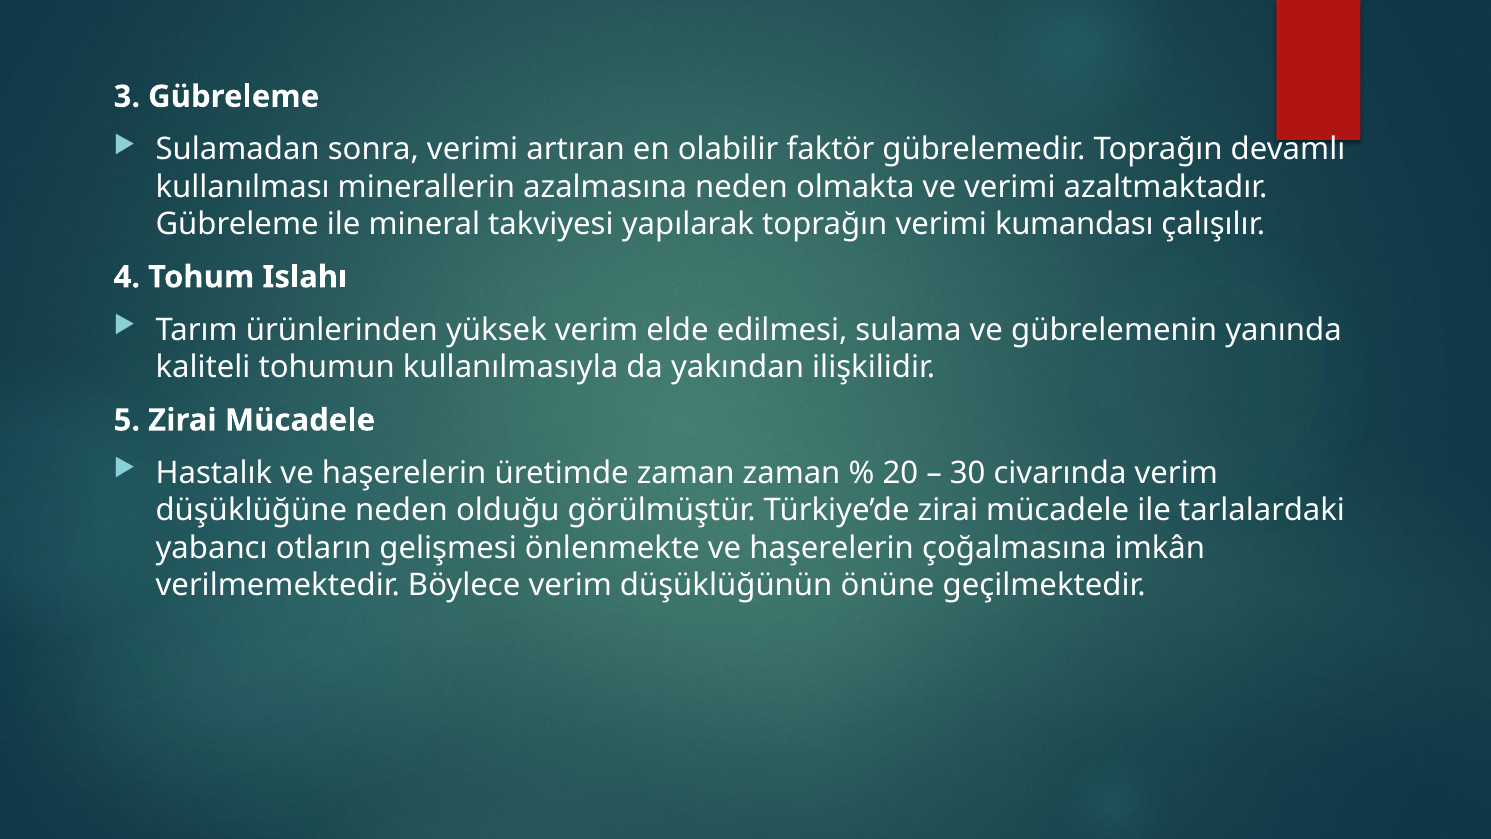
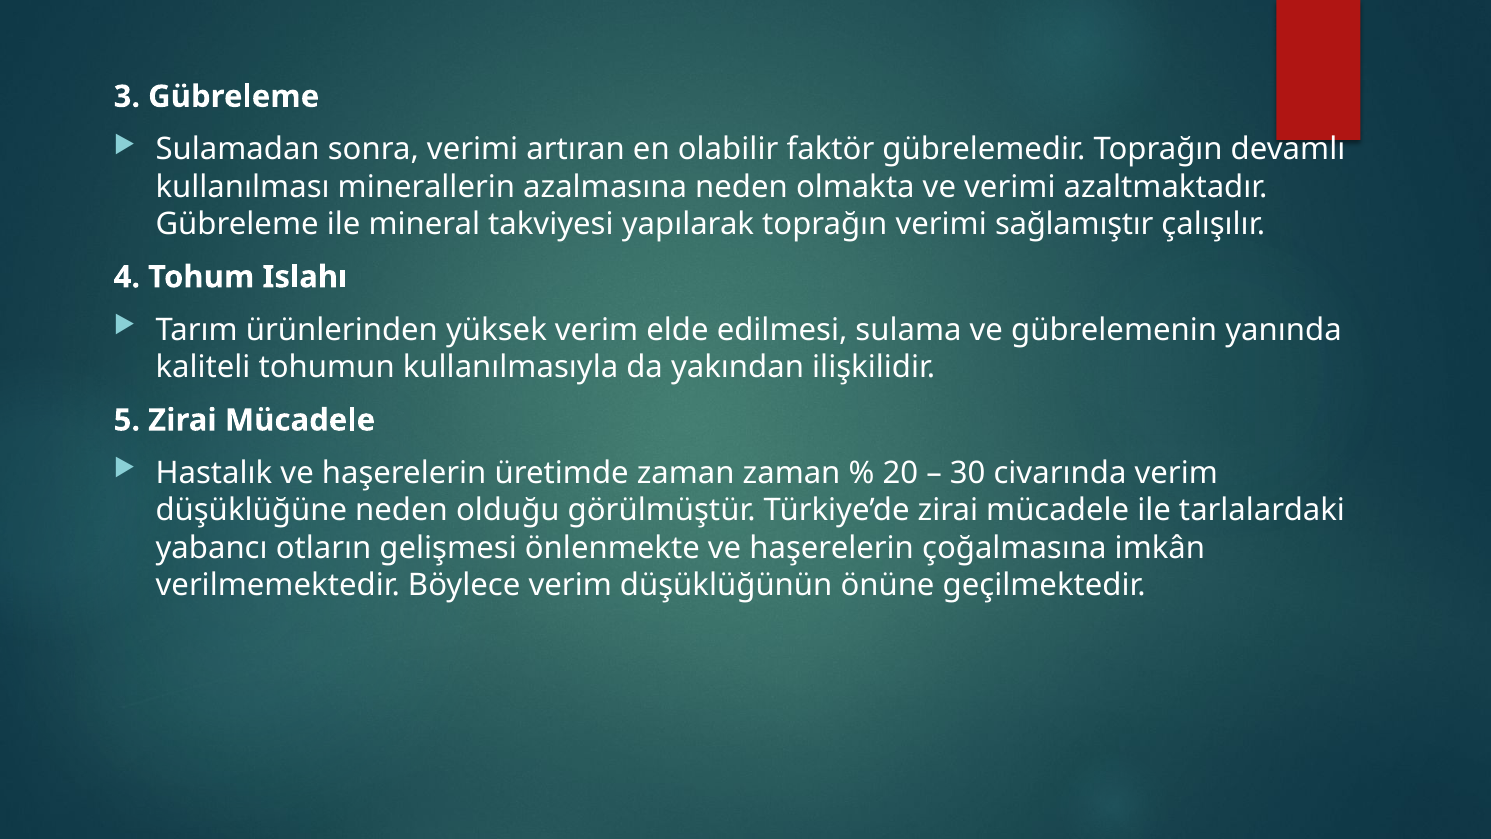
kumandası: kumandası -> sağlamıştır
